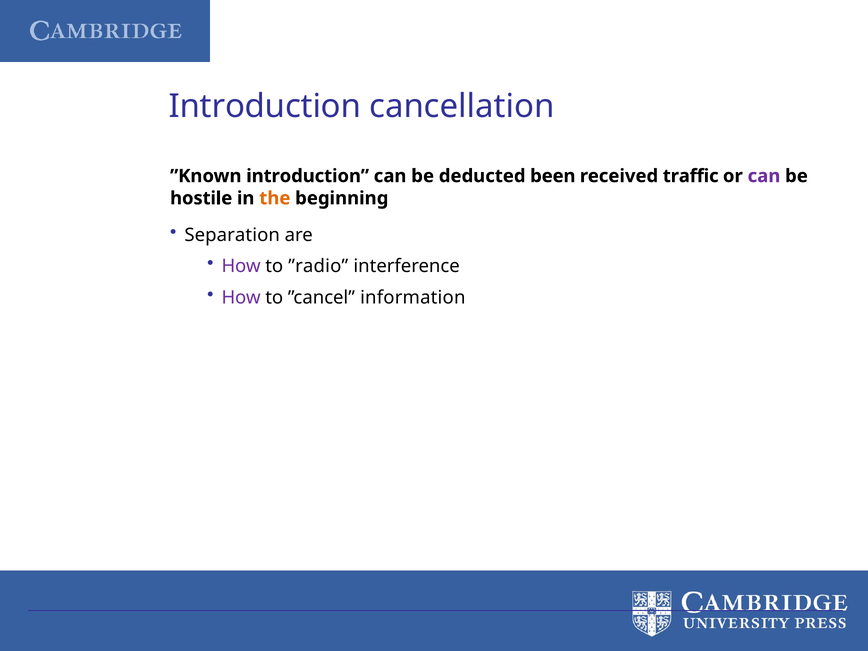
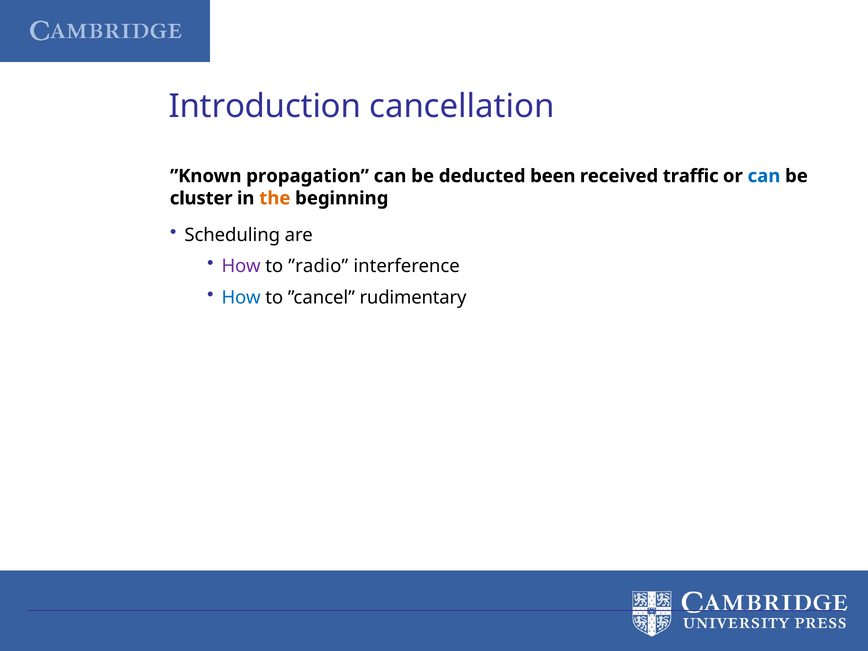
”Known introduction: introduction -> propagation
can at (764, 176) colour: purple -> blue
hostile: hostile -> cluster
Separation: Separation -> Scheduling
How at (241, 298) colour: purple -> blue
information: information -> rudimentary
